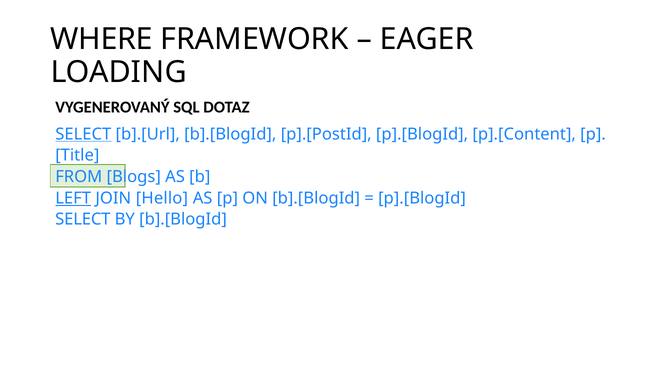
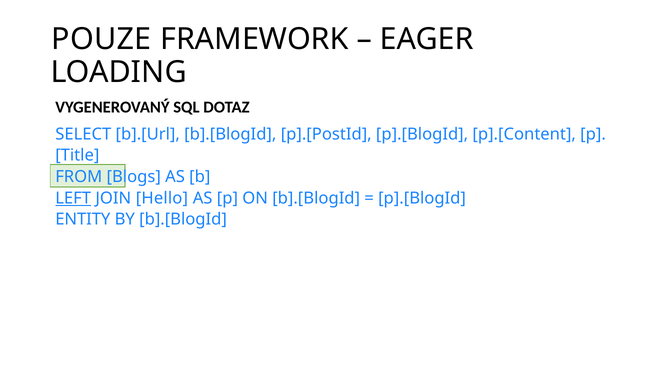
WHERE: WHERE -> POUZE
SELECT at (83, 134) underline: present -> none
SELECT at (83, 219): SELECT -> ENTITY
